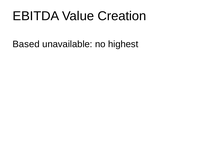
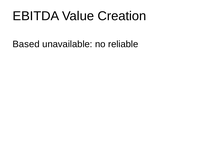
highest: highest -> reliable
